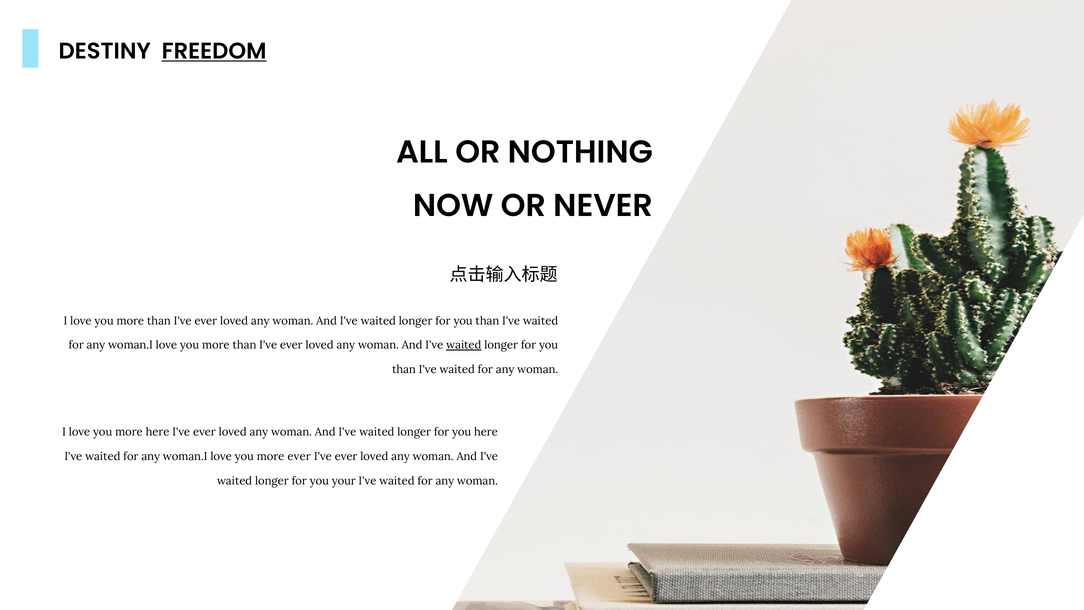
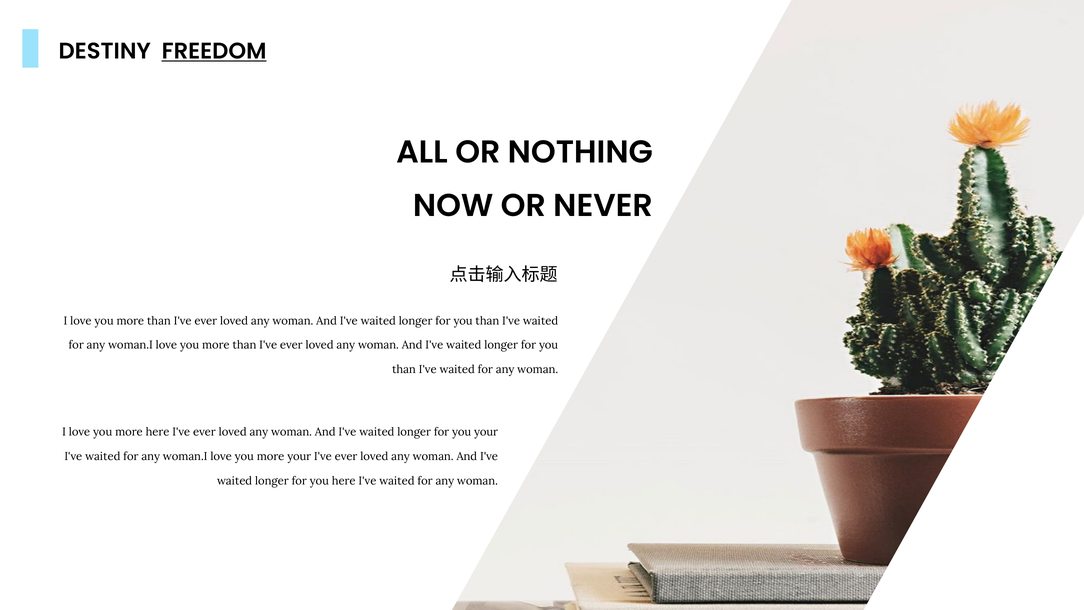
waited at (464, 345) underline: present -> none
you here: here -> your
more ever: ever -> your
you your: your -> here
